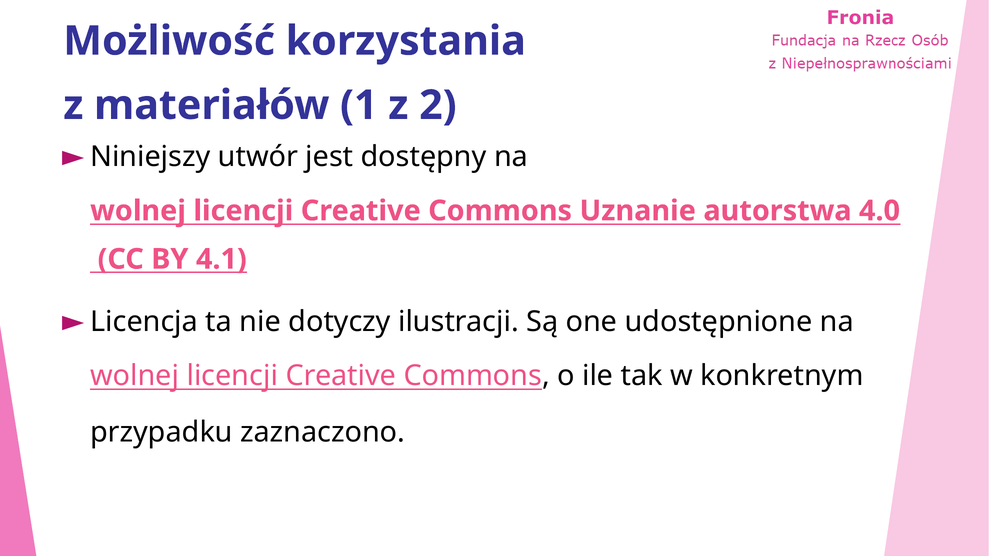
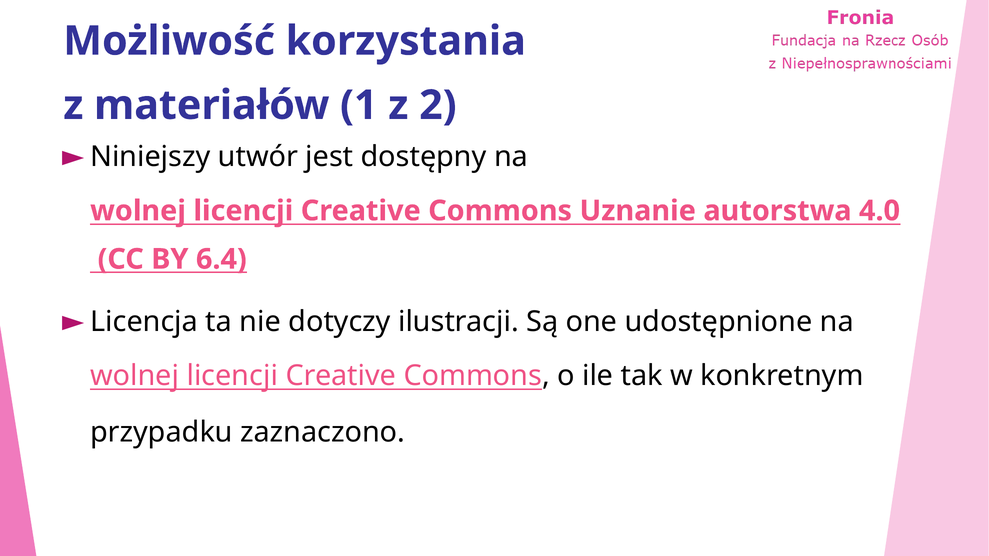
4.1: 4.1 -> 6.4
